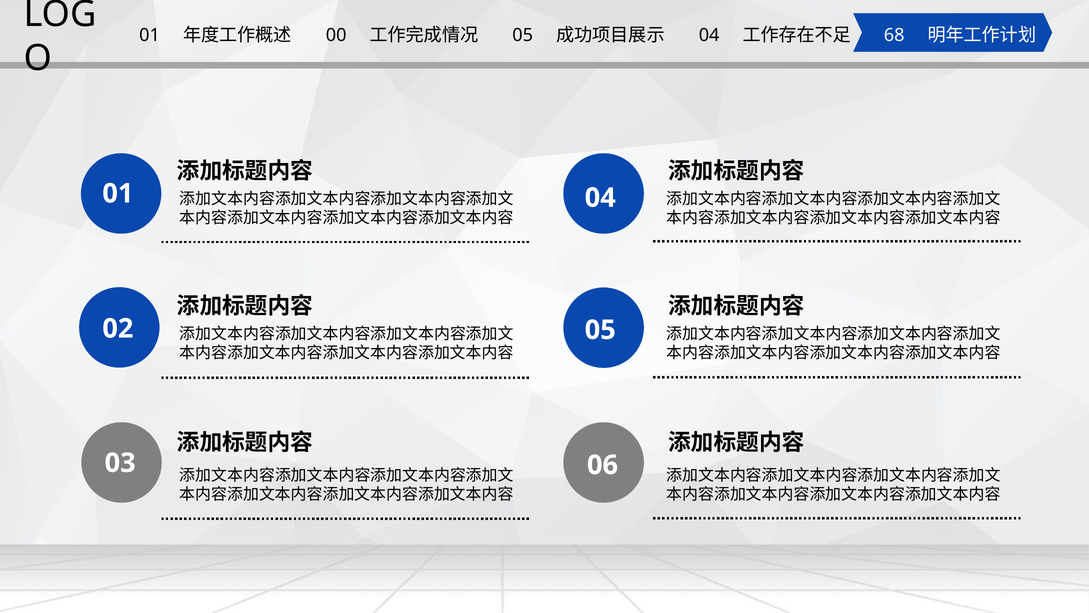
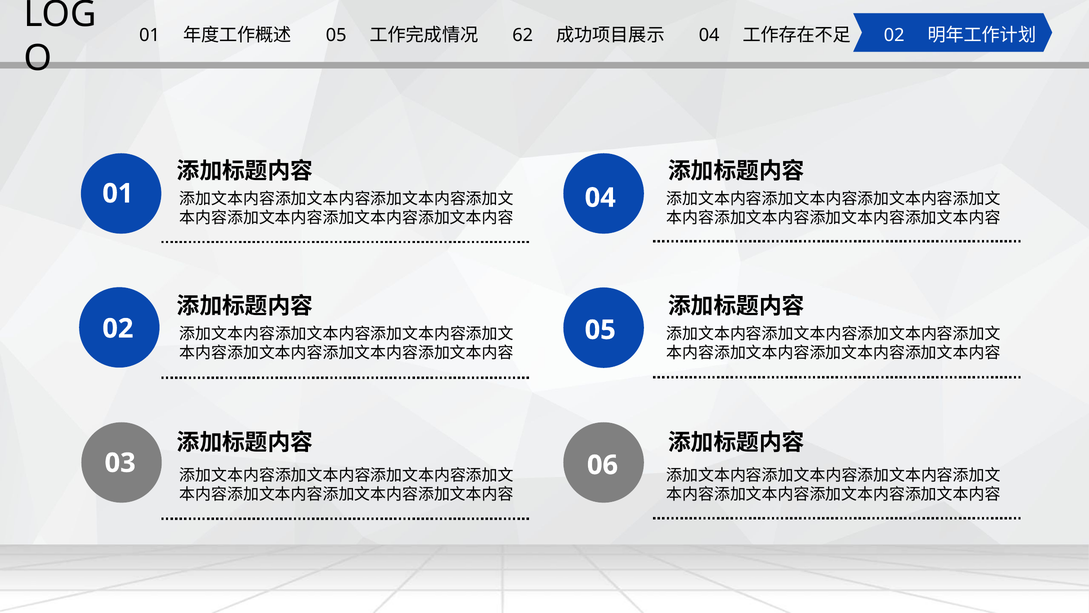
00 at (336, 35): 00 -> 05
05 at (523, 35): 05 -> 62
68 at (894, 35): 68 -> 02
